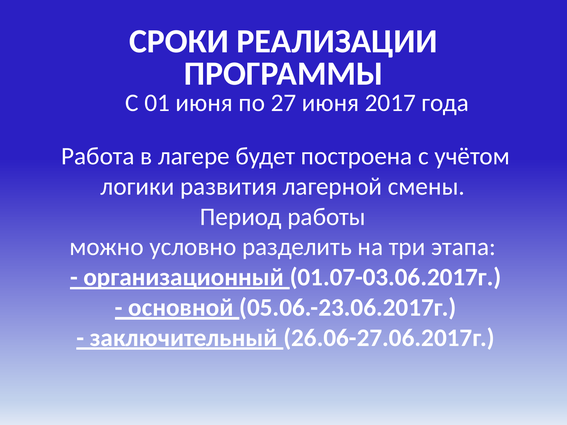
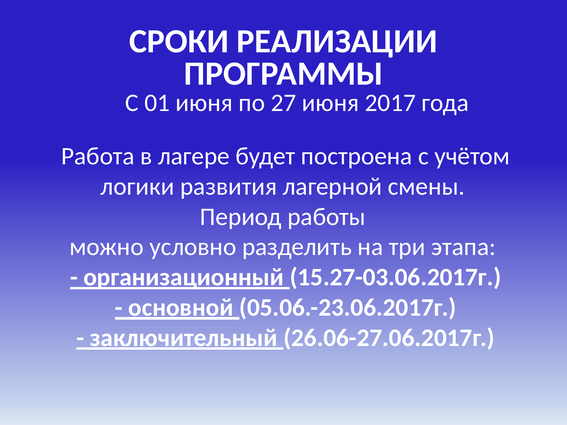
01.07-03.06.2017г: 01.07-03.06.2017г -> 15.27-03.06.2017г
